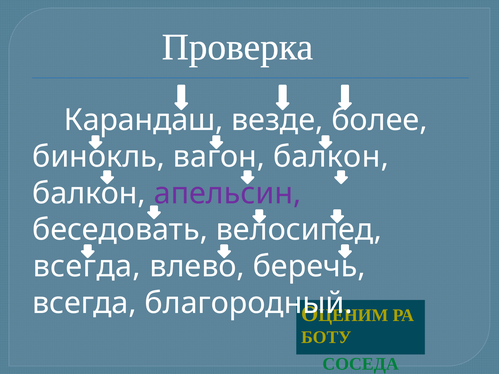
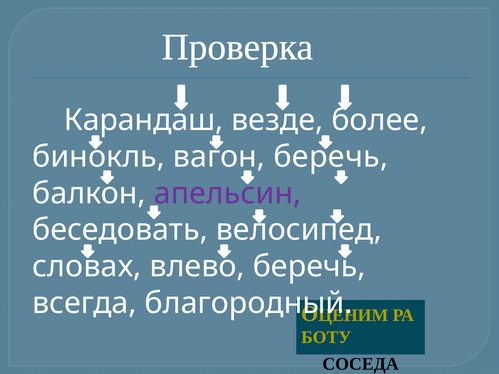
вагон балкон: балкон -> беречь
всегда at (87, 267): всегда -> словах
СОСЕДА colour: green -> black
